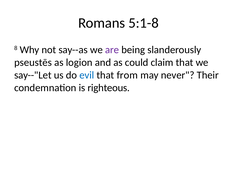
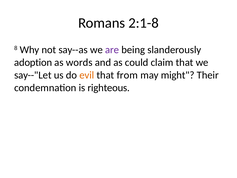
5:1-8: 5:1-8 -> 2:1-8
pseustēs: pseustēs -> adoption
logion: logion -> words
evil colour: blue -> orange
never: never -> might
